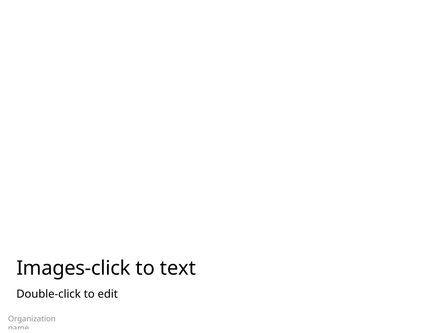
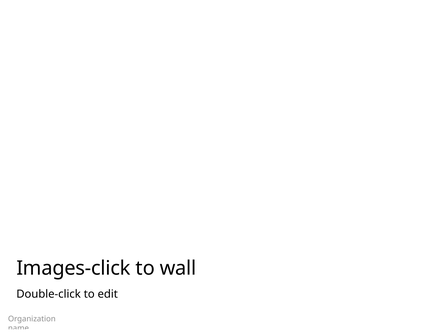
text: text -> wall
